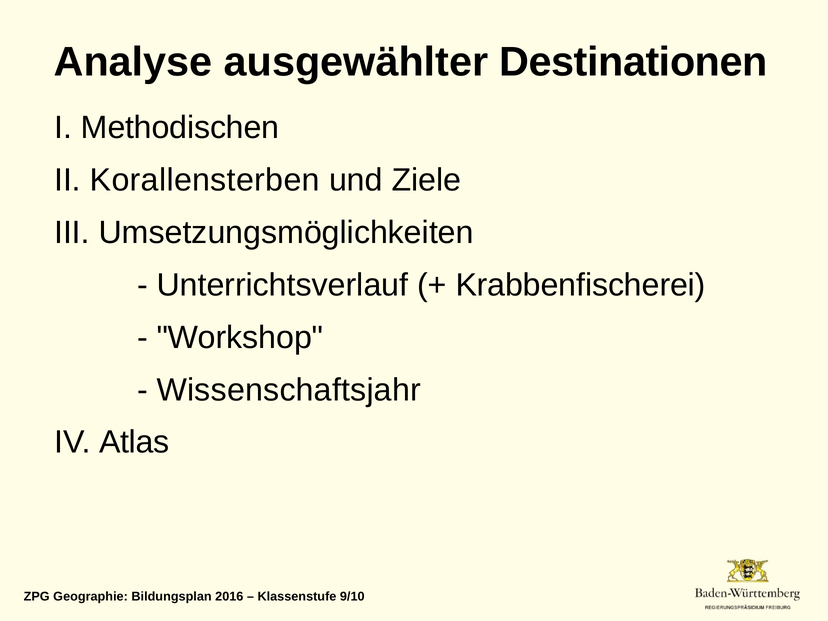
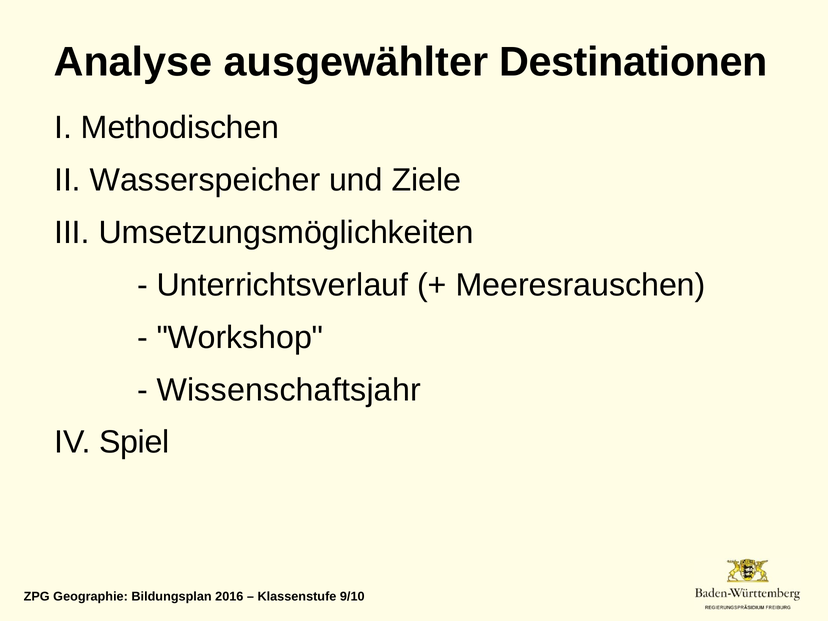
Korallensterben: Korallensterben -> Wasserspeicher
Krabbenfischerei: Krabbenfischerei -> Meeresrauschen
Atlas: Atlas -> Spiel
